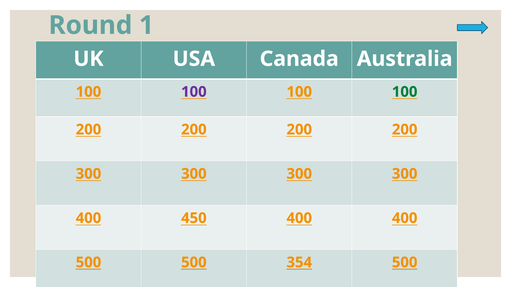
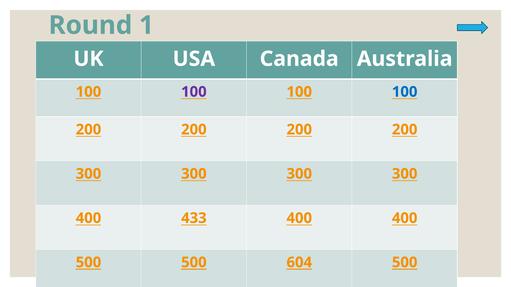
100 at (405, 92) colour: green -> blue
450: 450 -> 433
354: 354 -> 604
